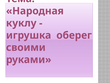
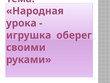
куклу: куклу -> урока
